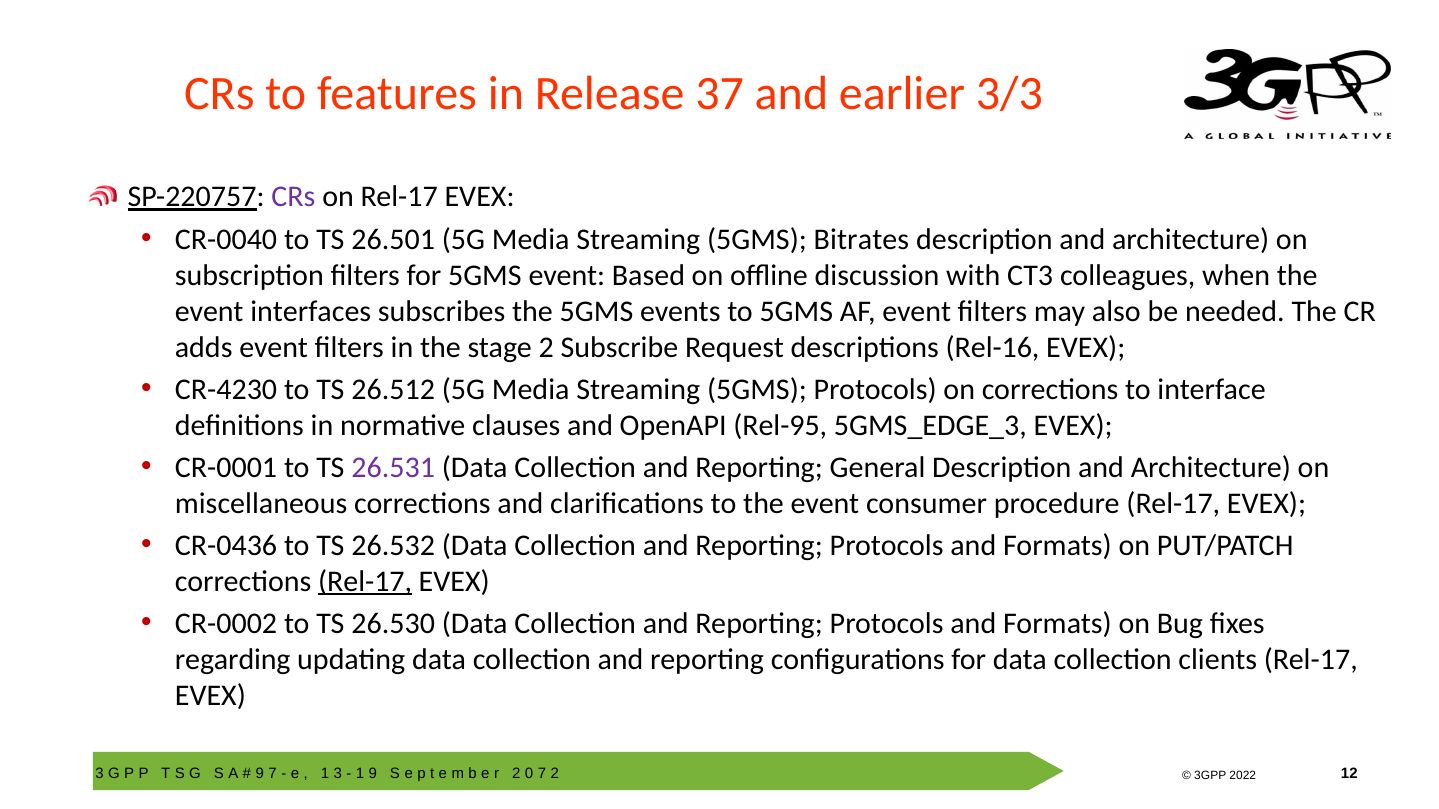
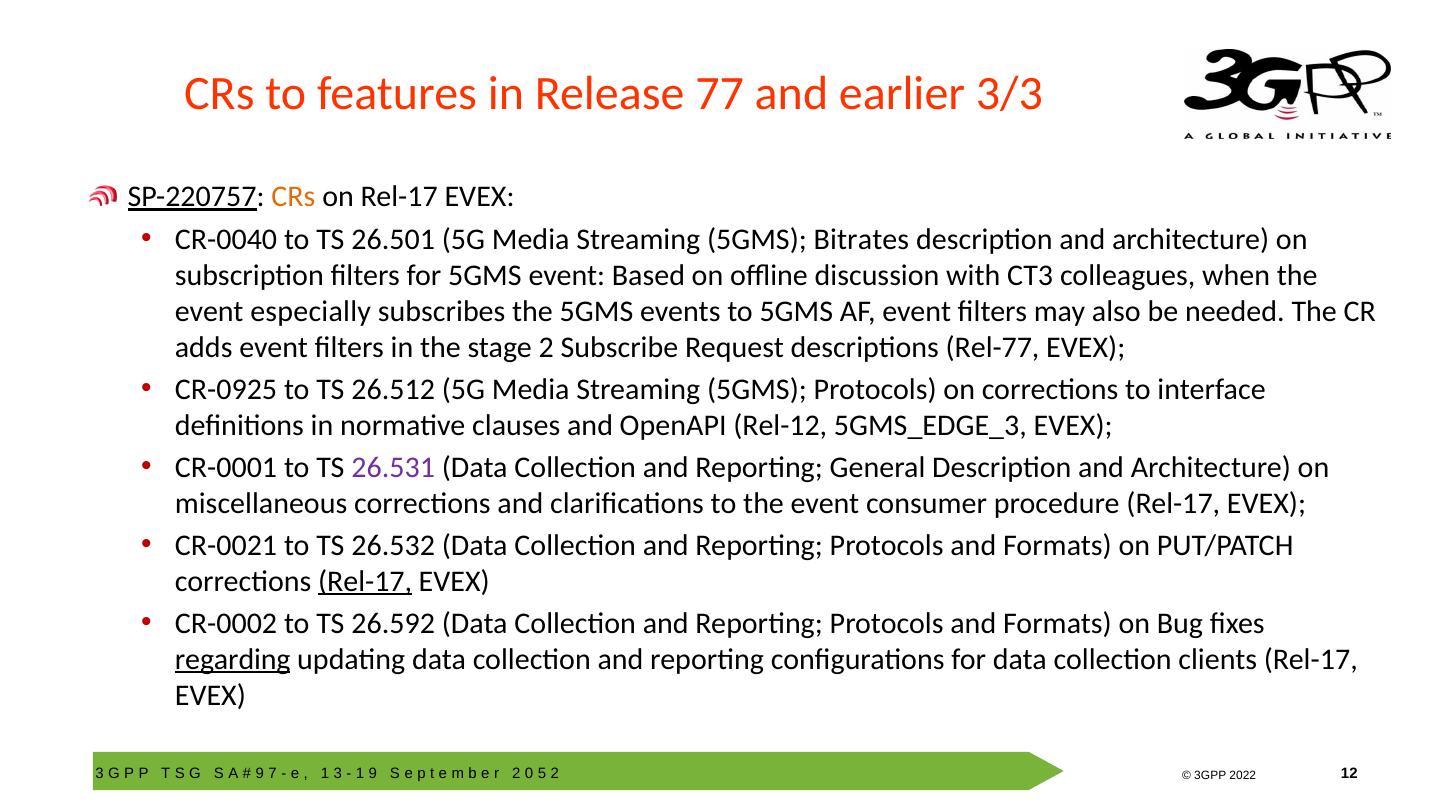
37: 37 -> 77
CRs at (293, 197) colour: purple -> orange
interfaces: interfaces -> especially
Rel-16: Rel-16 -> Rel-77
CR-4230: CR-4230 -> CR-0925
Rel-95: Rel-95 -> Rel-12
CR-0436: CR-0436 -> CR-0021
26.530: 26.530 -> 26.592
regarding underline: none -> present
7 at (542, 774): 7 -> 5
